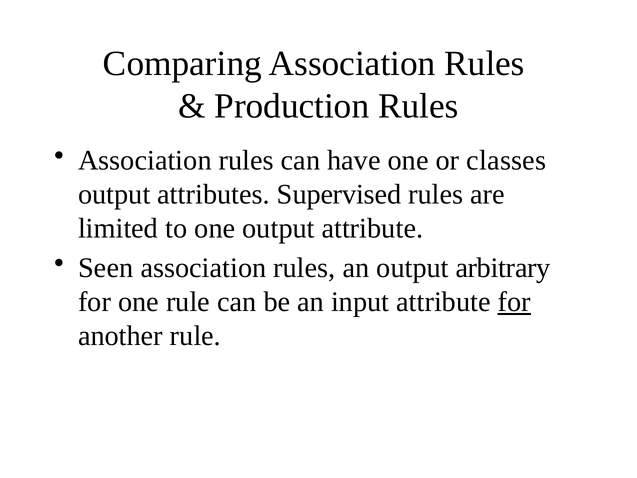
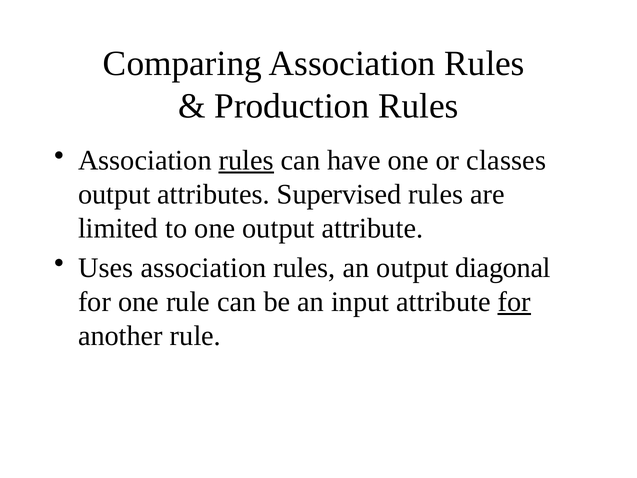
rules at (246, 160) underline: none -> present
Seen: Seen -> Uses
arbitrary: arbitrary -> diagonal
